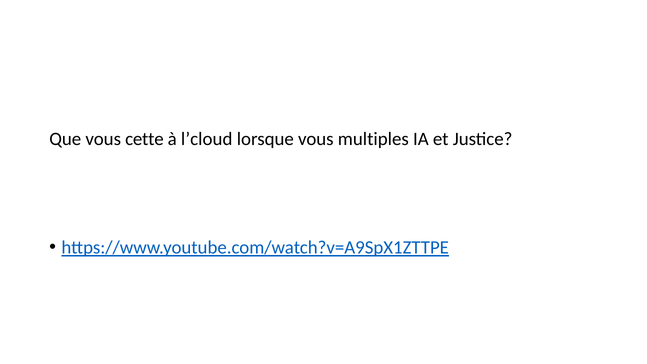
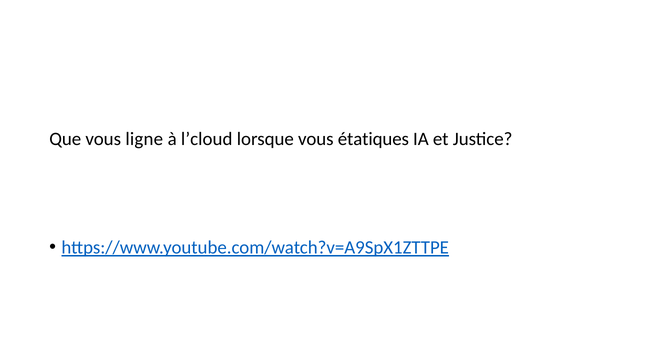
cette: cette -> ligne
multiples: multiples -> étatiques
